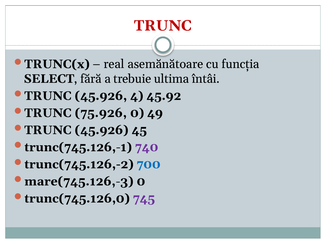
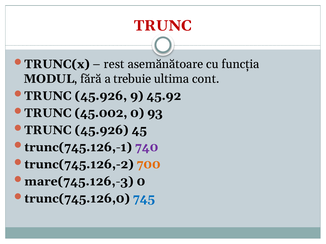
real: real -> rest
SELECT: SELECT -> MODUL
întâi: întâi -> cont
4: 4 -> 9
75.926: 75.926 -> 45.002
49: 49 -> 93
700 colour: blue -> orange
745 colour: purple -> blue
